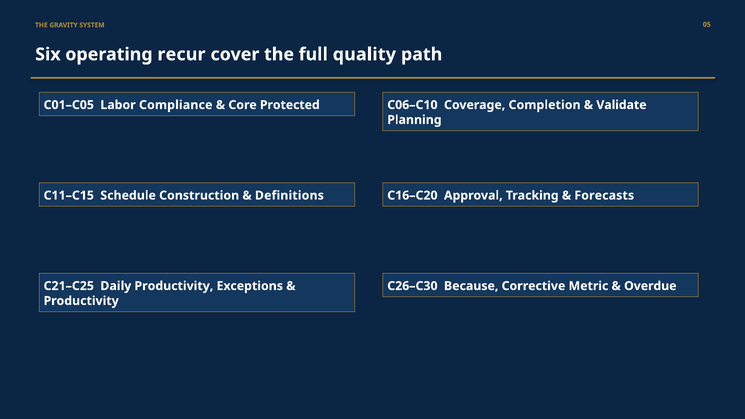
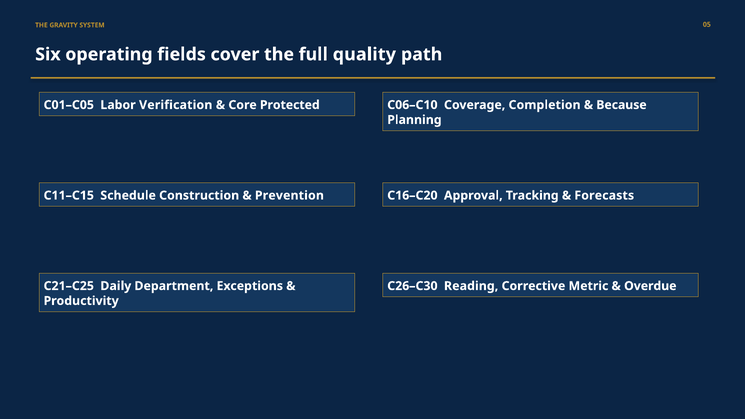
recur: recur -> fields
Compliance: Compliance -> Verification
Validate: Validate -> Because
Definitions: Definitions -> Prevention
Daily Productivity: Productivity -> Department
Because: Because -> Reading
